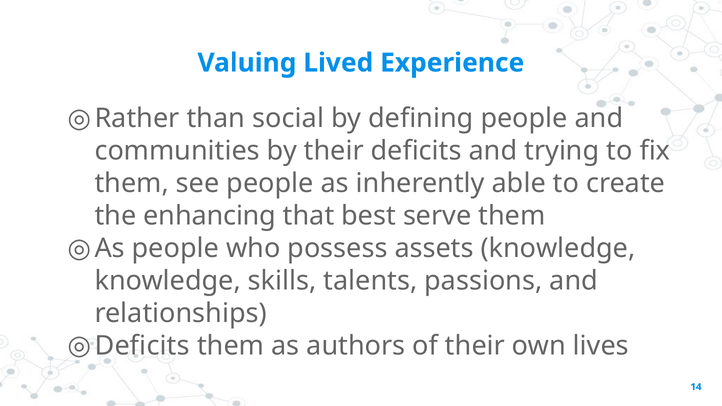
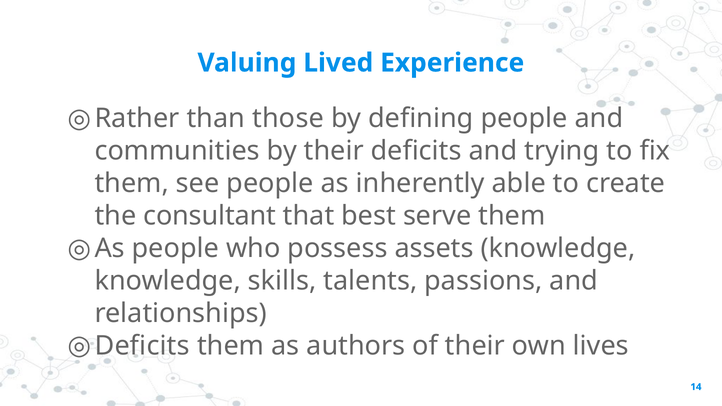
social: social -> those
enhancing: enhancing -> consultant
